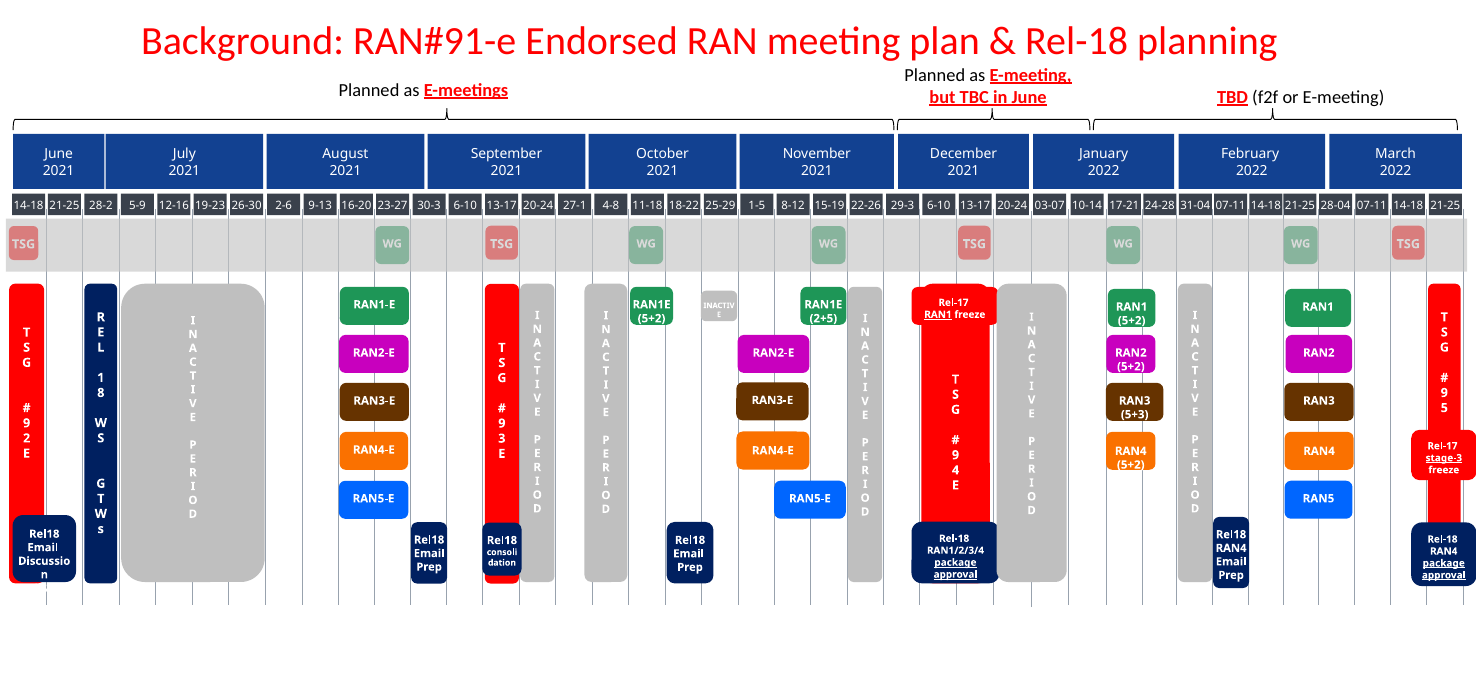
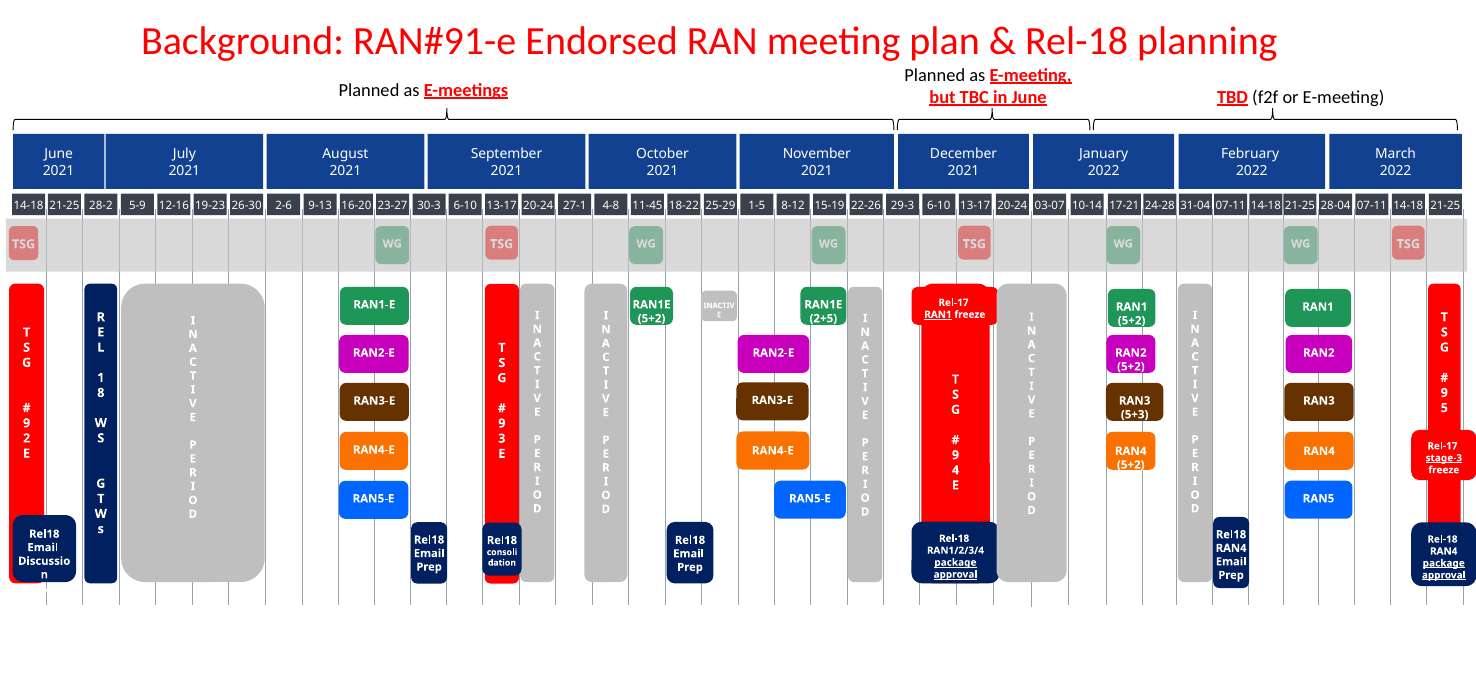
11-18: 11-18 -> 11-45
